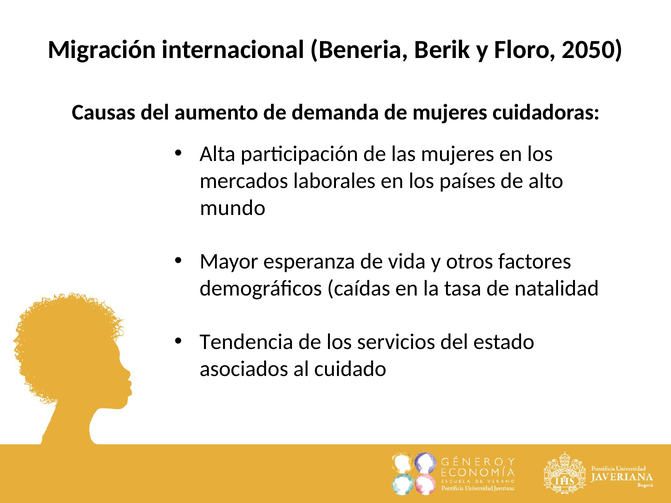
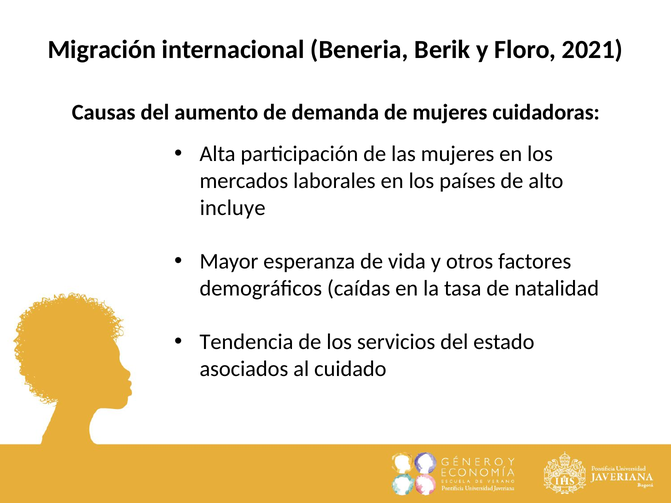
2050: 2050 -> 2021
mundo: mundo -> incluye
